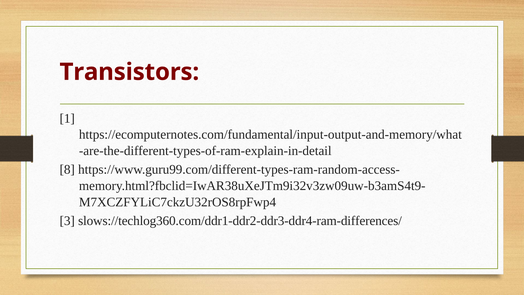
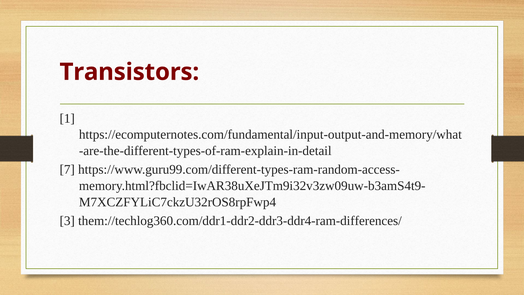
8: 8 -> 7
slows://techlog360.com/ddr1-ddr2-ddr3-ddr4-ram-differences/: slows://techlog360.com/ddr1-ddr2-ddr3-ddr4-ram-differences/ -> them://techlog360.com/ddr1-ddr2-ddr3-ddr4-ram-differences/
